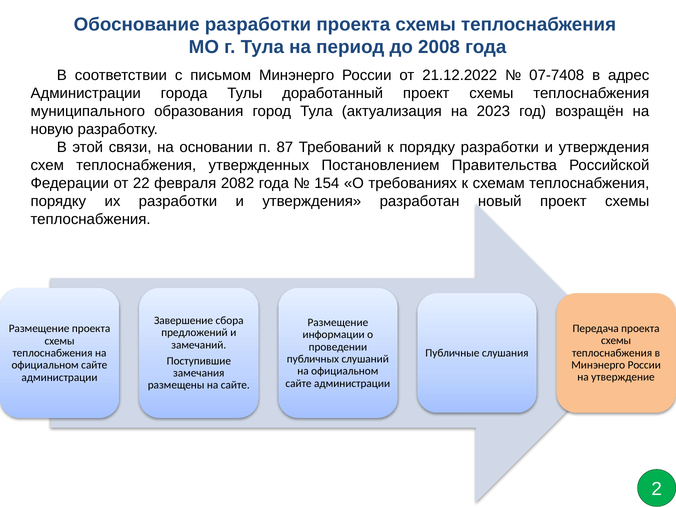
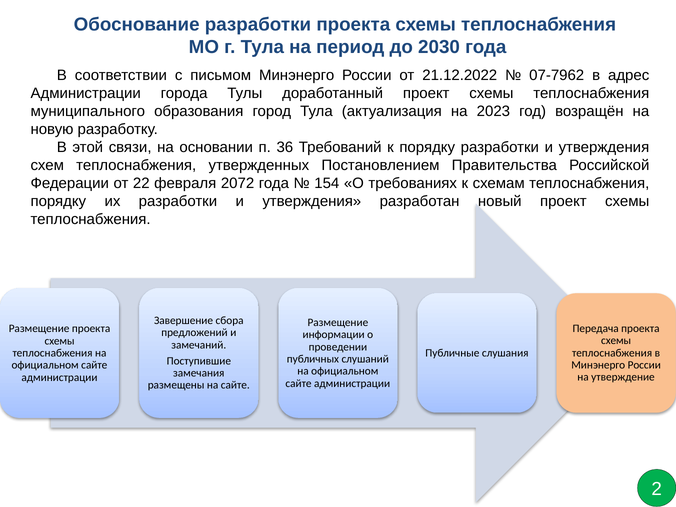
2008: 2008 -> 2030
07-7408: 07-7408 -> 07-7962
87: 87 -> 36
2082: 2082 -> 2072
